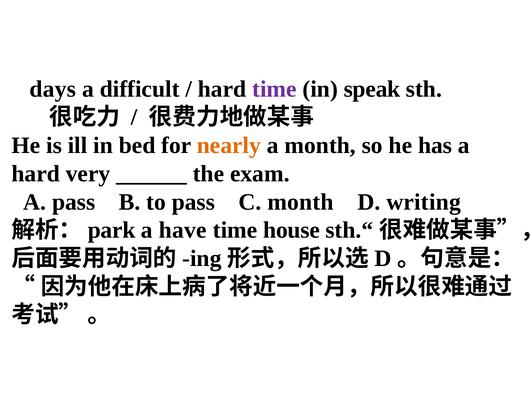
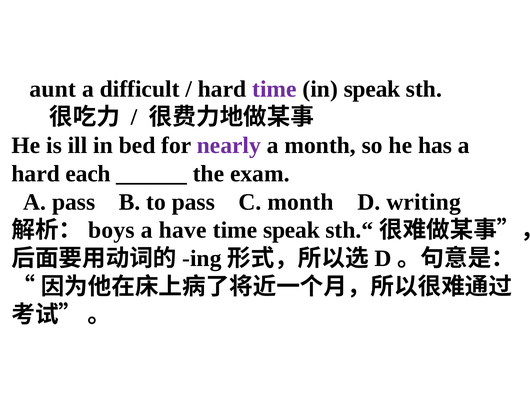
days: days -> aunt
nearly colour: orange -> purple
very: very -> each
park: park -> boys
time house: house -> speak
